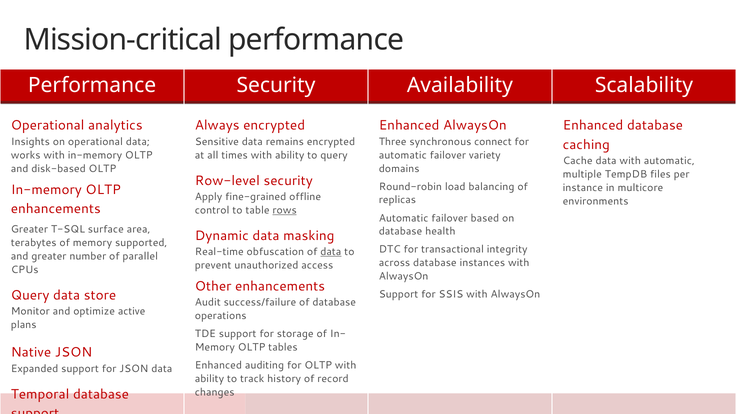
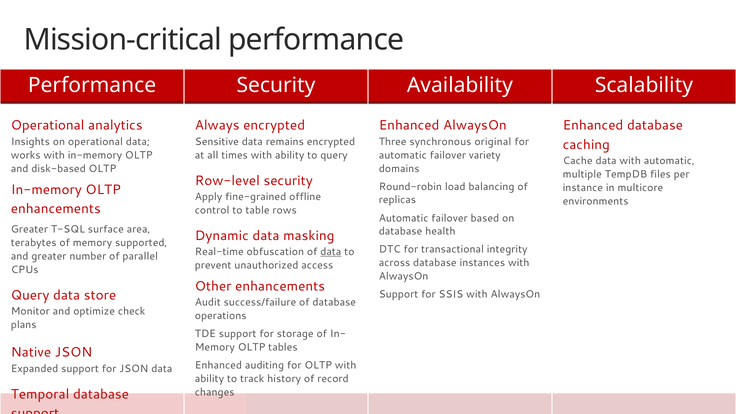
connect: connect -> original
rows underline: present -> none
active: active -> check
